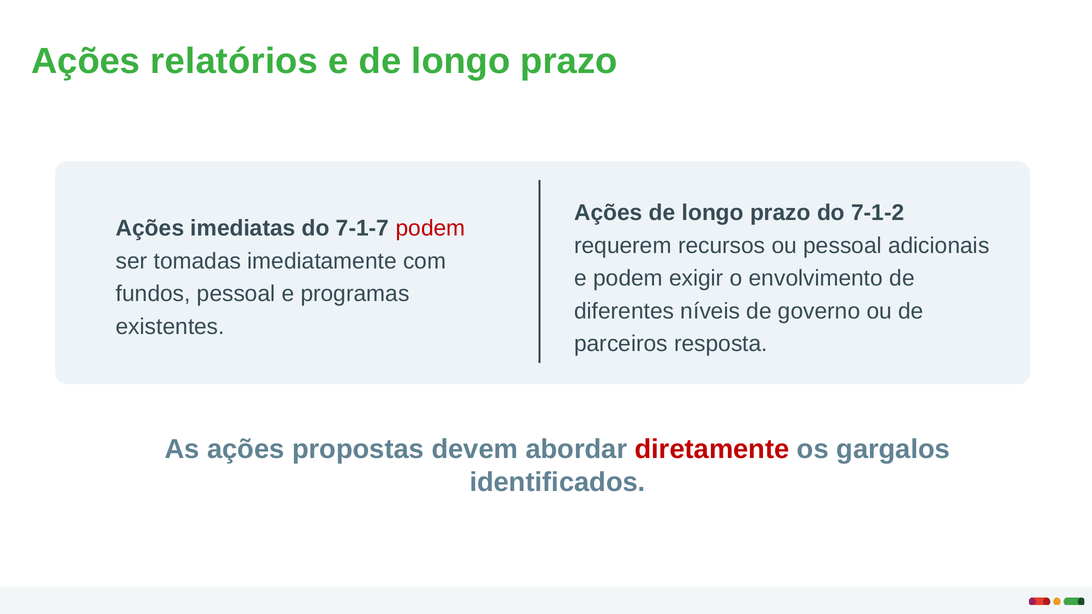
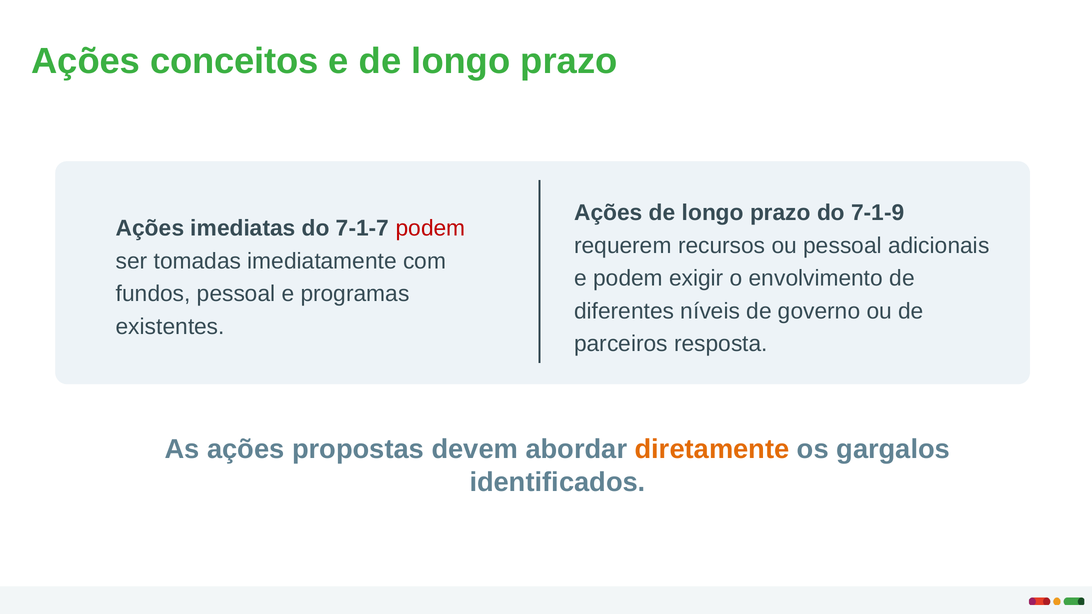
relatórios: relatórios -> conceitos
7-1-2: 7-1-2 -> 7-1-9
diretamente colour: red -> orange
